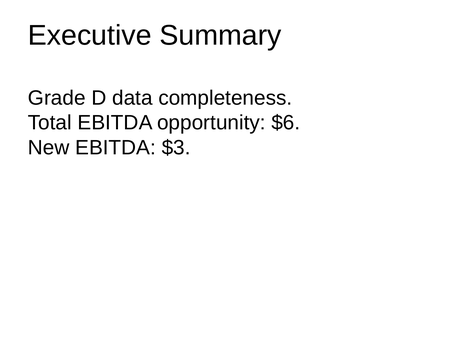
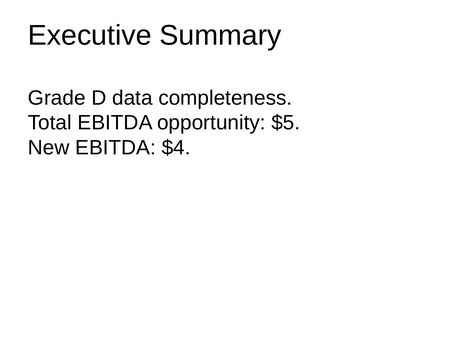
$6: $6 -> $5
$3: $3 -> $4
